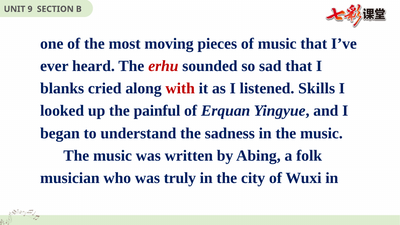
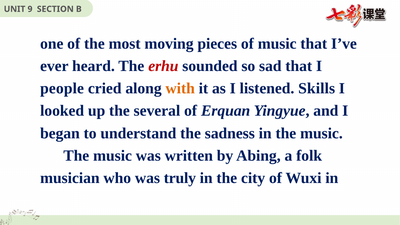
blanks: blanks -> people
with colour: red -> orange
painful: painful -> several
